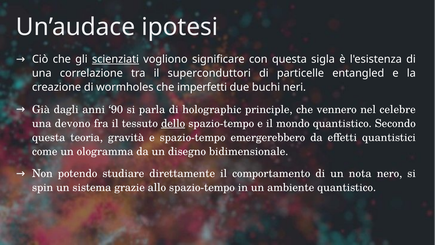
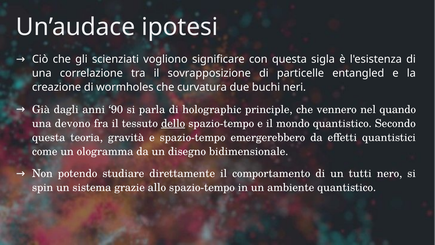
scienziati underline: present -> none
superconduttori: superconduttori -> sovrapposizione
imperfetti: imperfetti -> curvatura
celebre: celebre -> quando
nota: nota -> tutti
